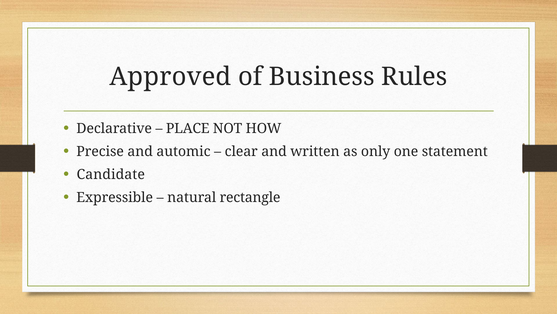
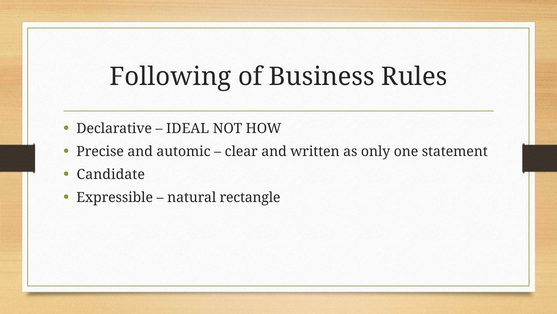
Approved: Approved -> Following
PLACE: PLACE -> IDEAL
